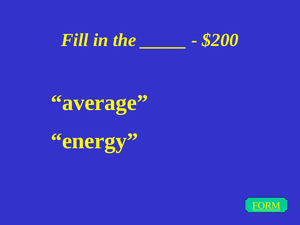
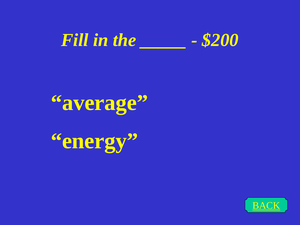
FORM: FORM -> BACK
